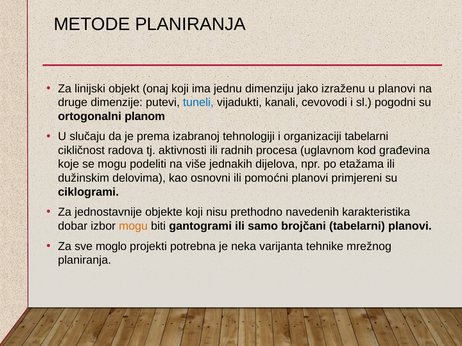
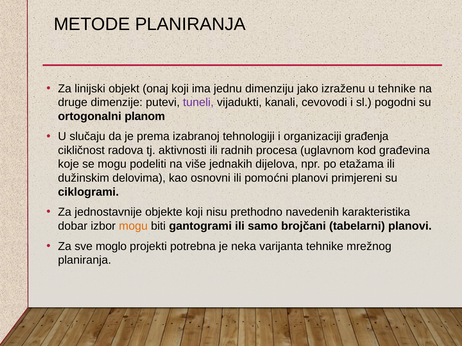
u planovi: planovi -> tehnike
tuneli colour: blue -> purple
organizaciji tabelarni: tabelarni -> građenja
